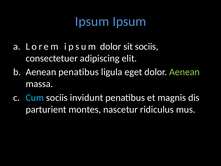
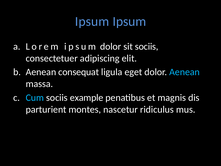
Aenean penatibus: penatibus -> consequat
Aenean at (185, 72) colour: light green -> light blue
invidunt: invidunt -> example
